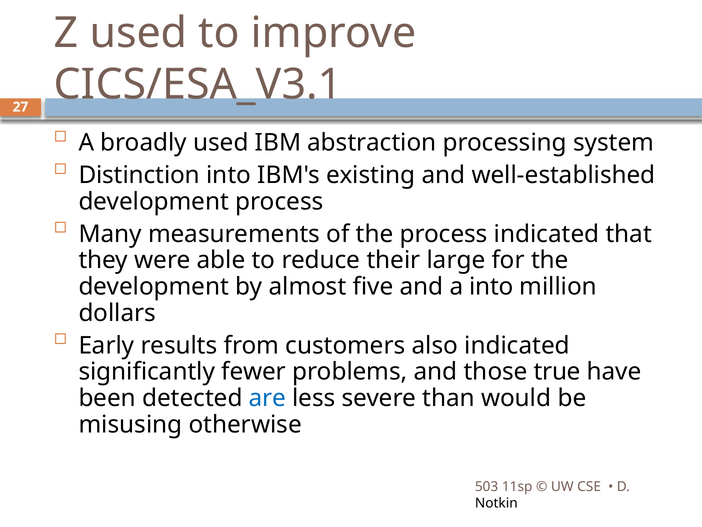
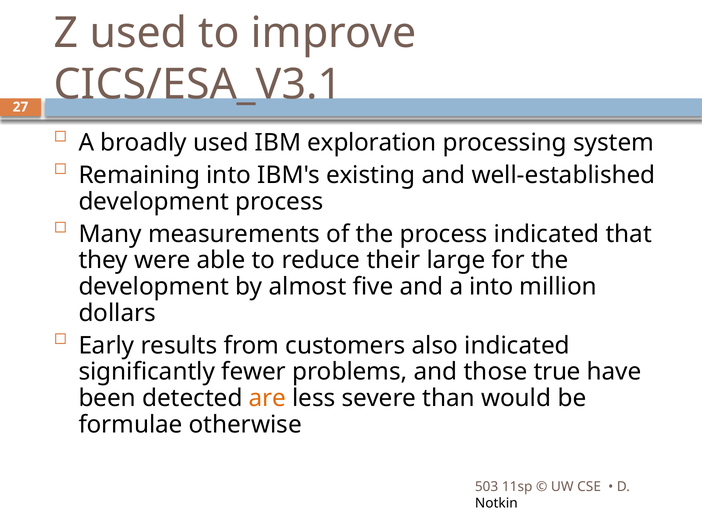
abstraction: abstraction -> exploration
Distinction: Distinction -> Remaining
are colour: blue -> orange
misusing: misusing -> formulae
